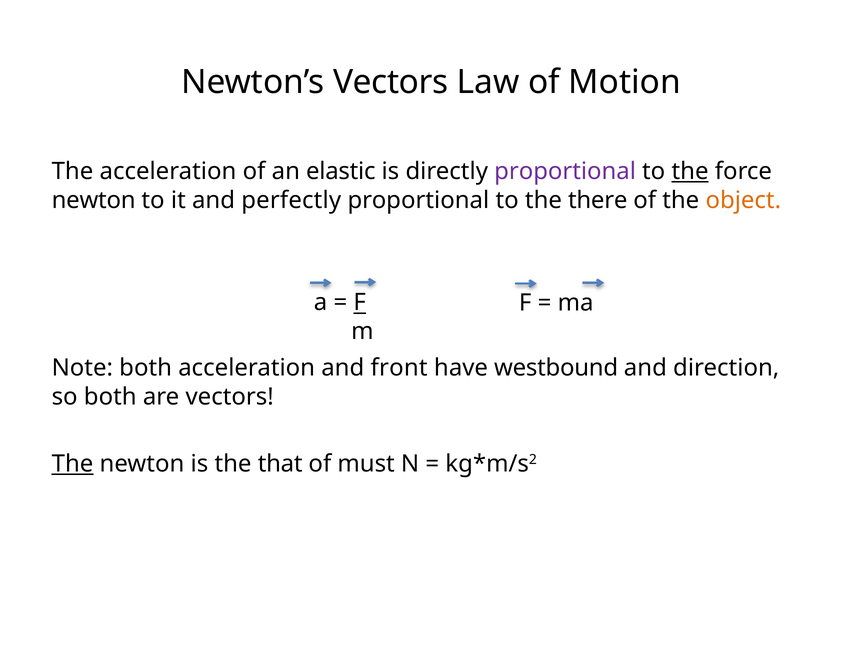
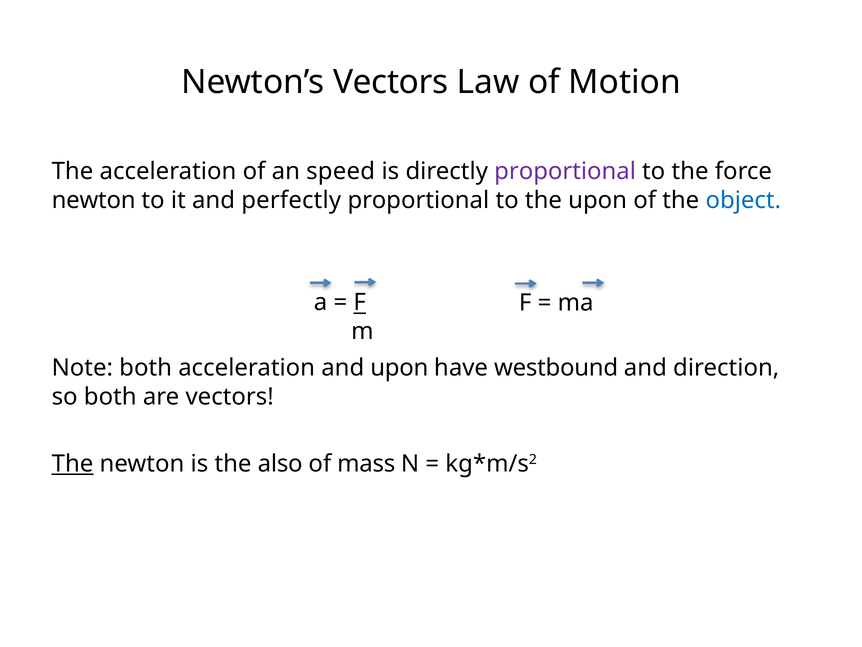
elastic: elastic -> speed
the at (690, 171) underline: present -> none
the there: there -> upon
object colour: orange -> blue
and front: front -> upon
that: that -> also
must: must -> mass
